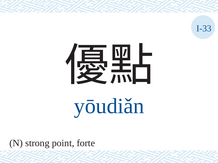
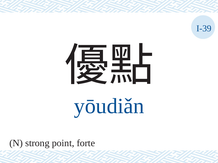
I-33: I-33 -> I-39
